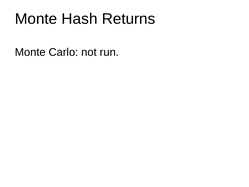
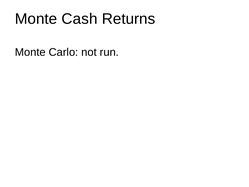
Hash: Hash -> Cash
